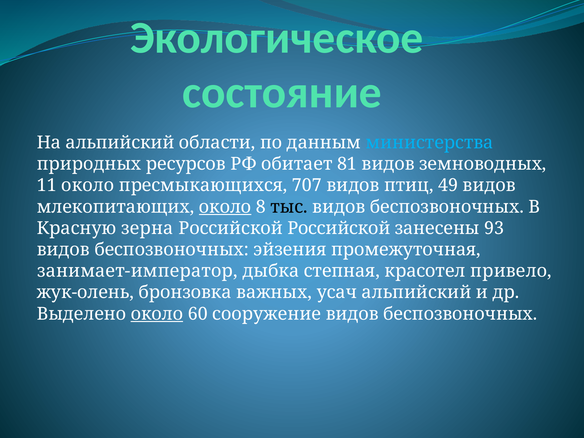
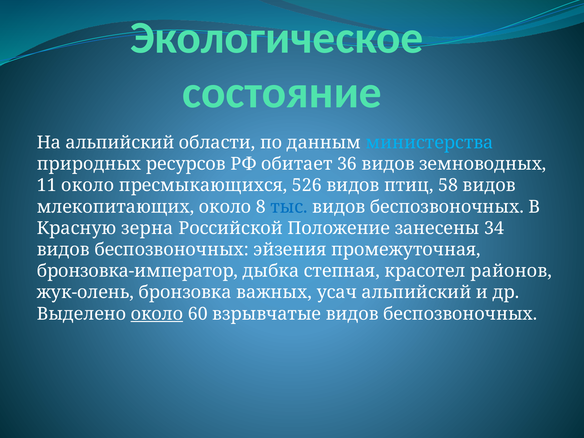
81: 81 -> 36
707: 707 -> 526
49: 49 -> 58
около at (225, 207) underline: present -> none
тыс colour: black -> blue
Российской Российской: Российской -> Положение
93: 93 -> 34
занимает-император: занимает-император -> бронзовка-император
привело: привело -> районов
сооружение: сооружение -> взрывчатые
